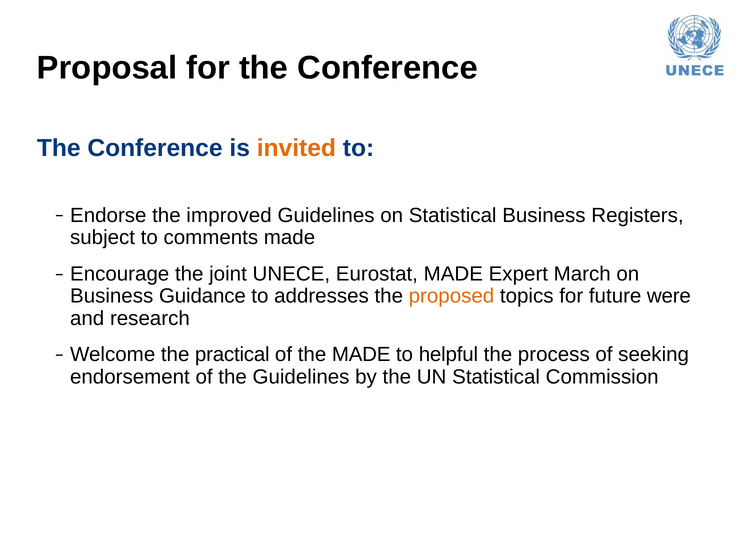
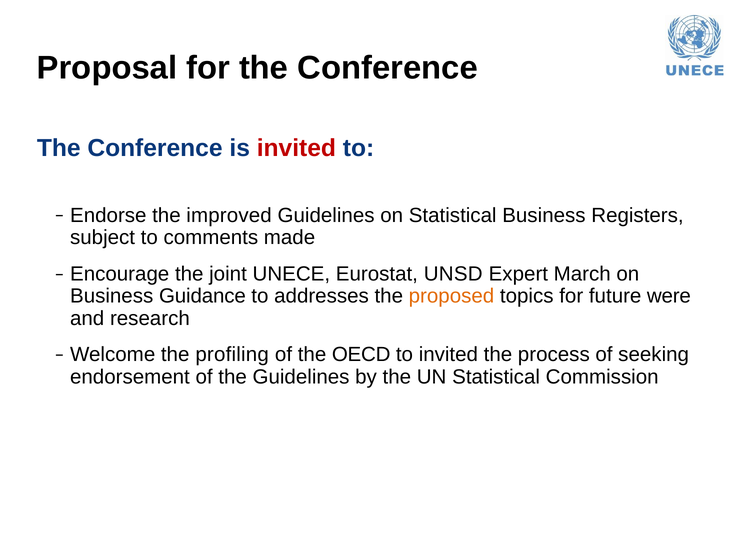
invited at (296, 148) colour: orange -> red
Eurostat MADE: MADE -> UNSD
practical: practical -> profiling
the MADE: MADE -> OECD
to helpful: helpful -> invited
